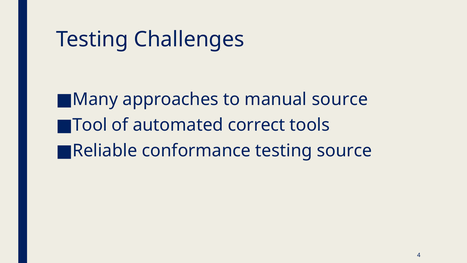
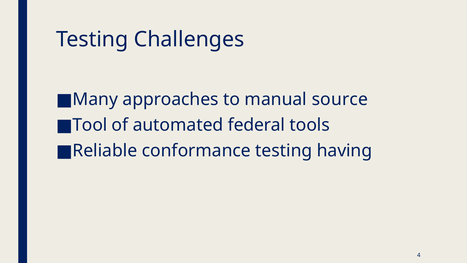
correct: correct -> federal
testing source: source -> having
